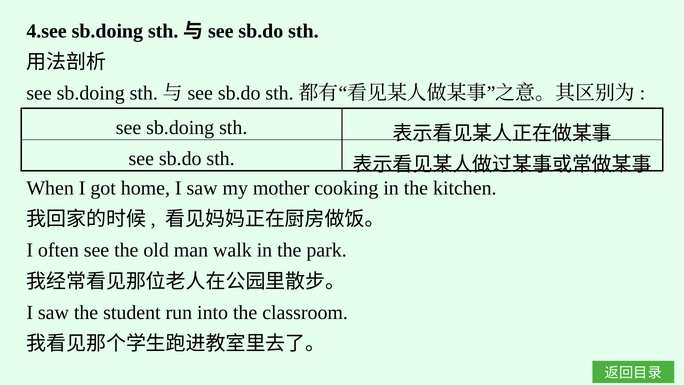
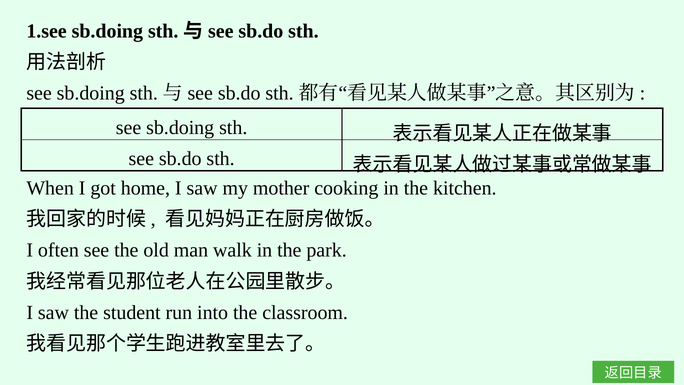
4.see: 4.see -> 1.see
